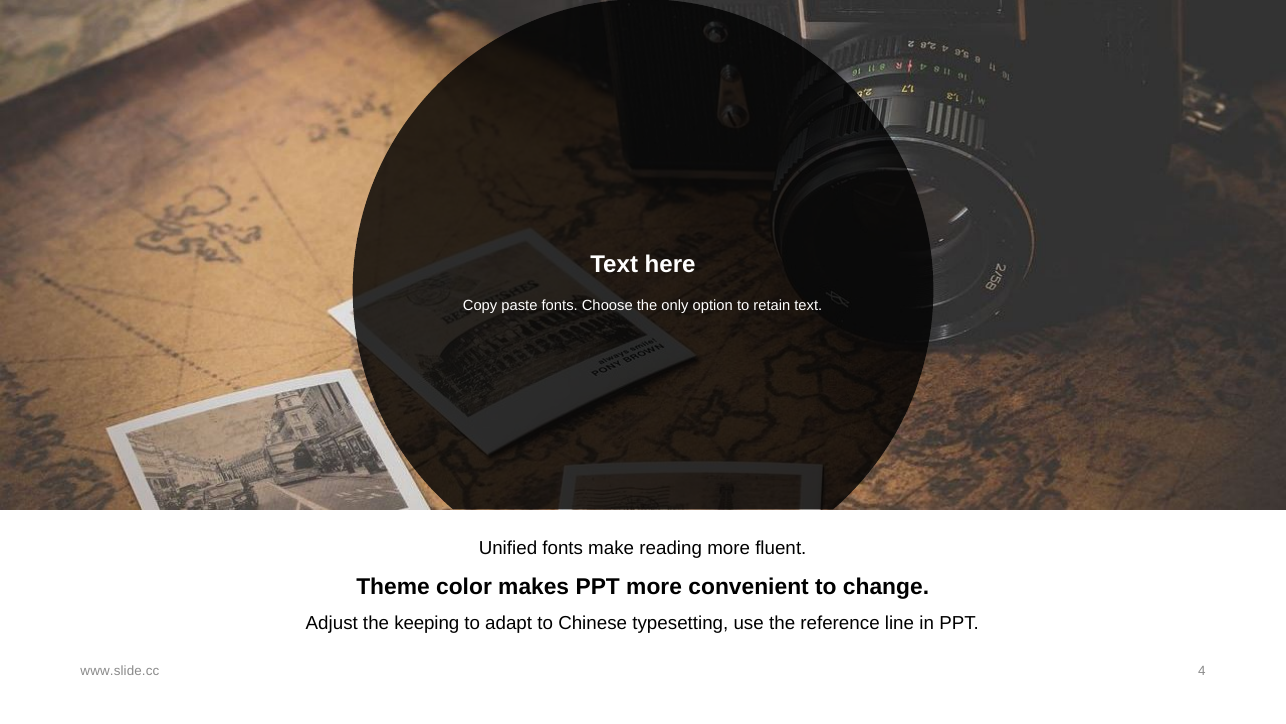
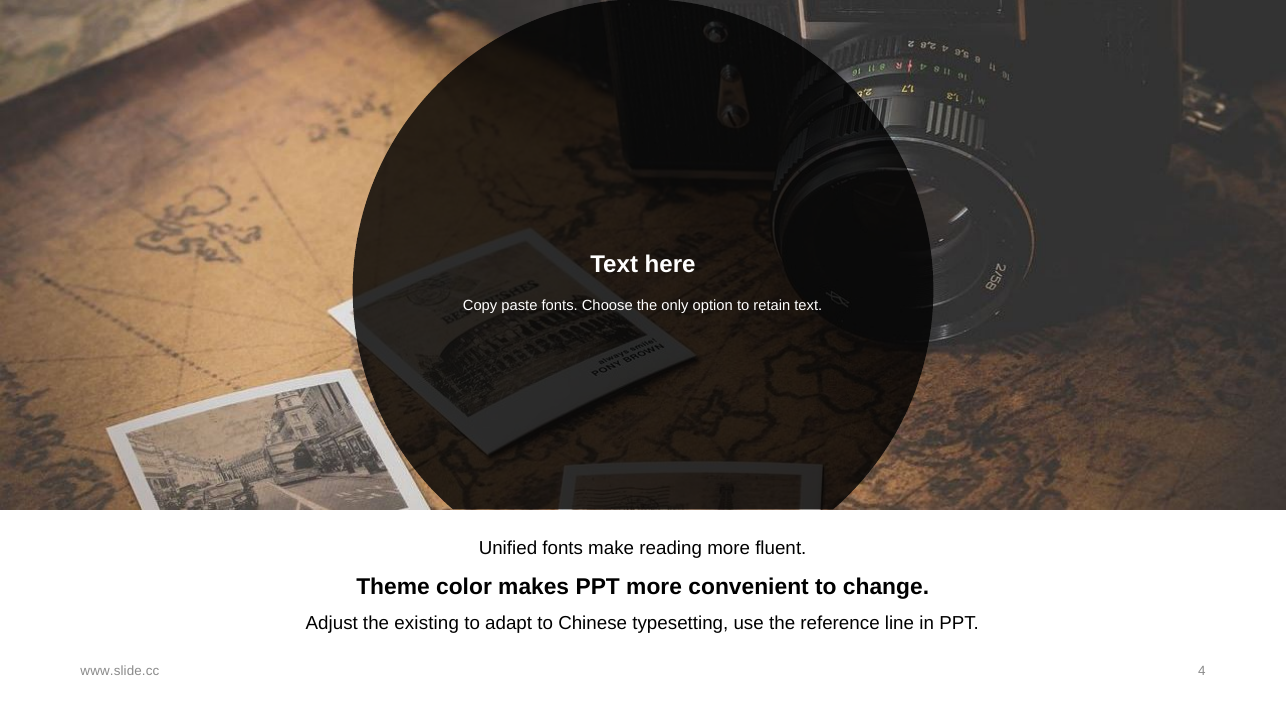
keeping: keeping -> existing
